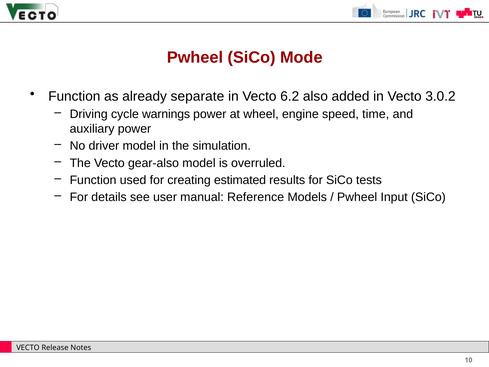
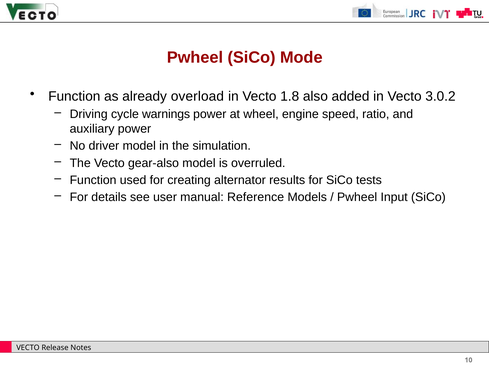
separate: separate -> overload
6.2: 6.2 -> 1.8
time: time -> ratio
estimated: estimated -> alternator
